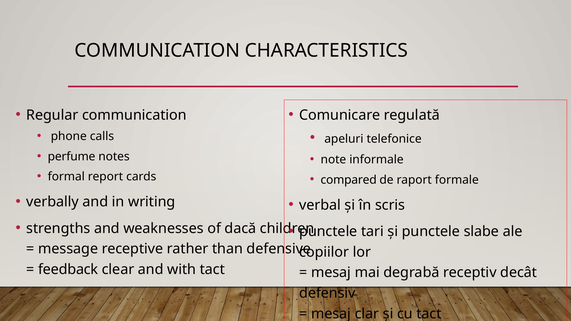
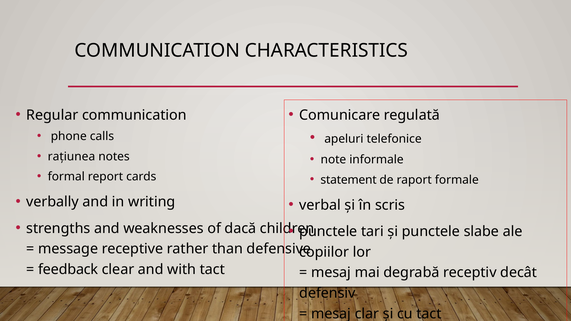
perfume: perfume -> rațiunea
compared: compared -> statement
